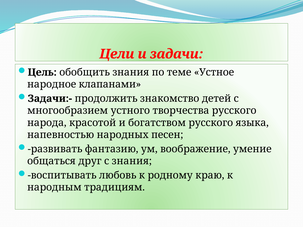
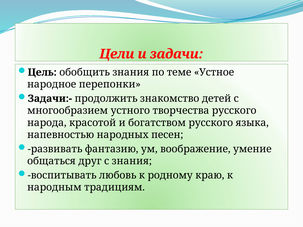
клапанами: клапанами -> перепонки
